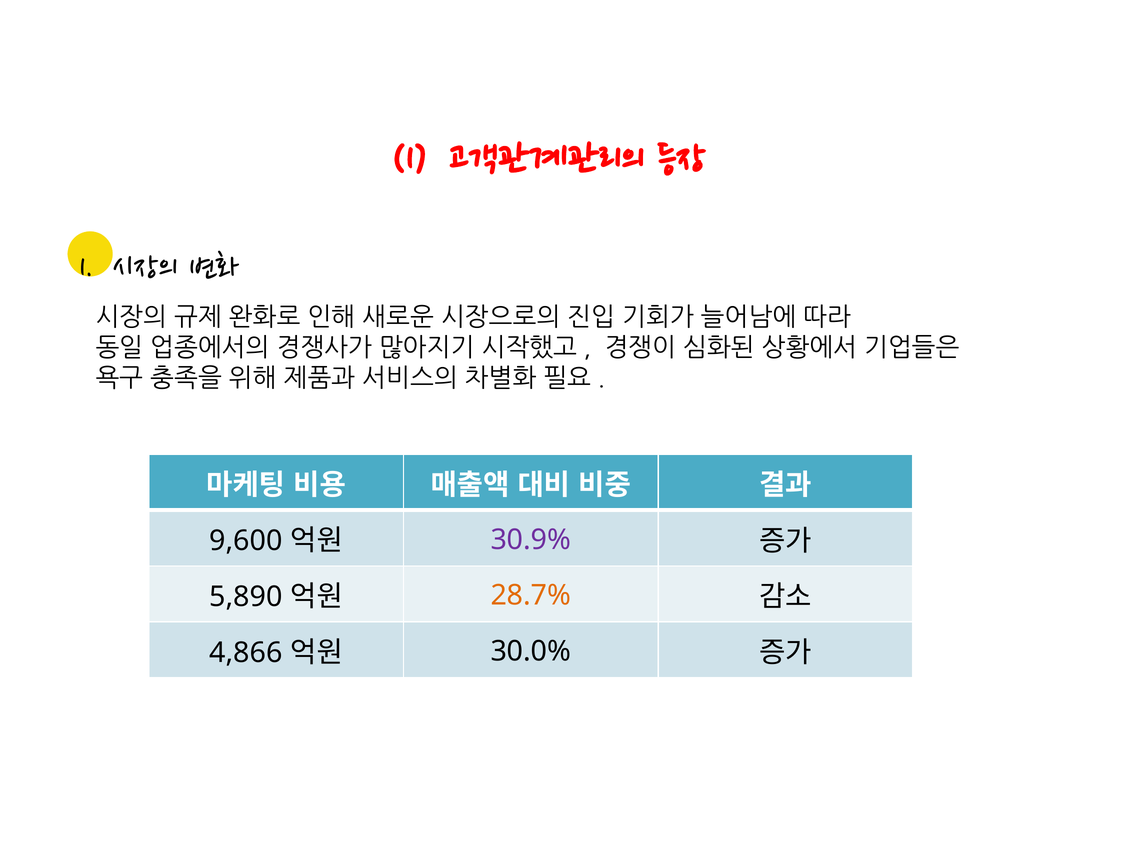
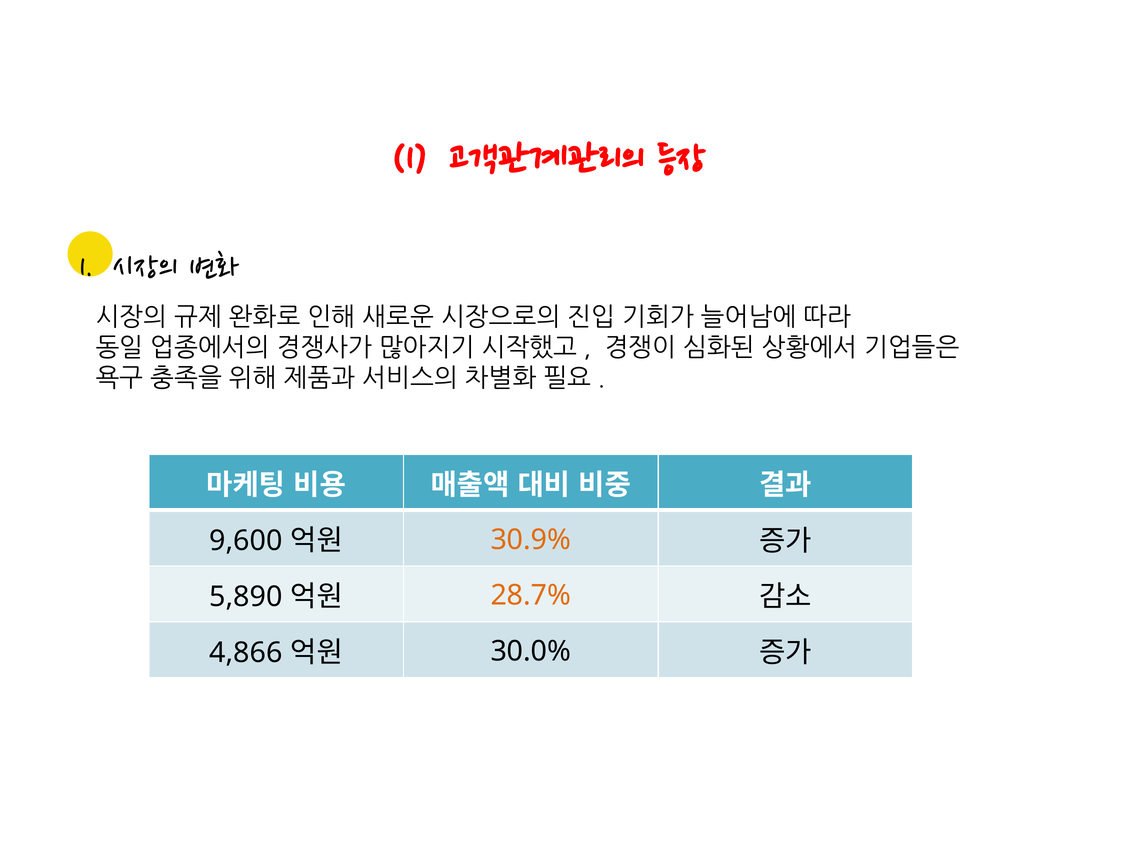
30.9% colour: purple -> orange
